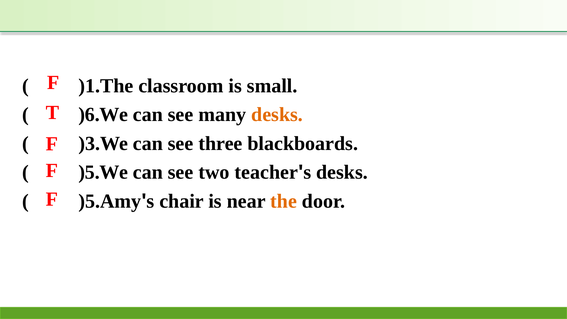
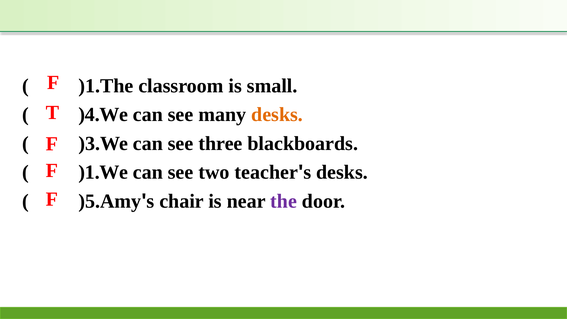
)6.We: )6.We -> )4.We
)5.We: )5.We -> )1.We
the colour: orange -> purple
